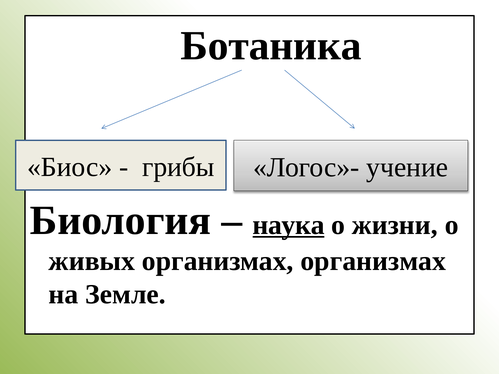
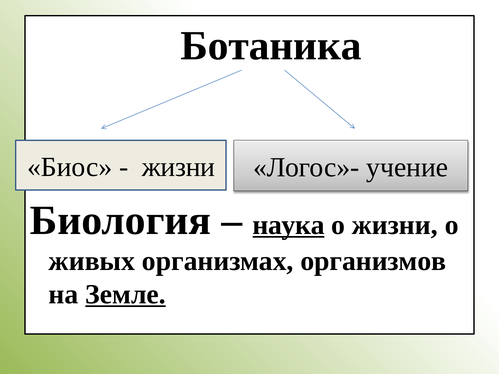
грибы at (178, 167): грибы -> жизни
организмах организмах: организмах -> организмов
Земле underline: none -> present
